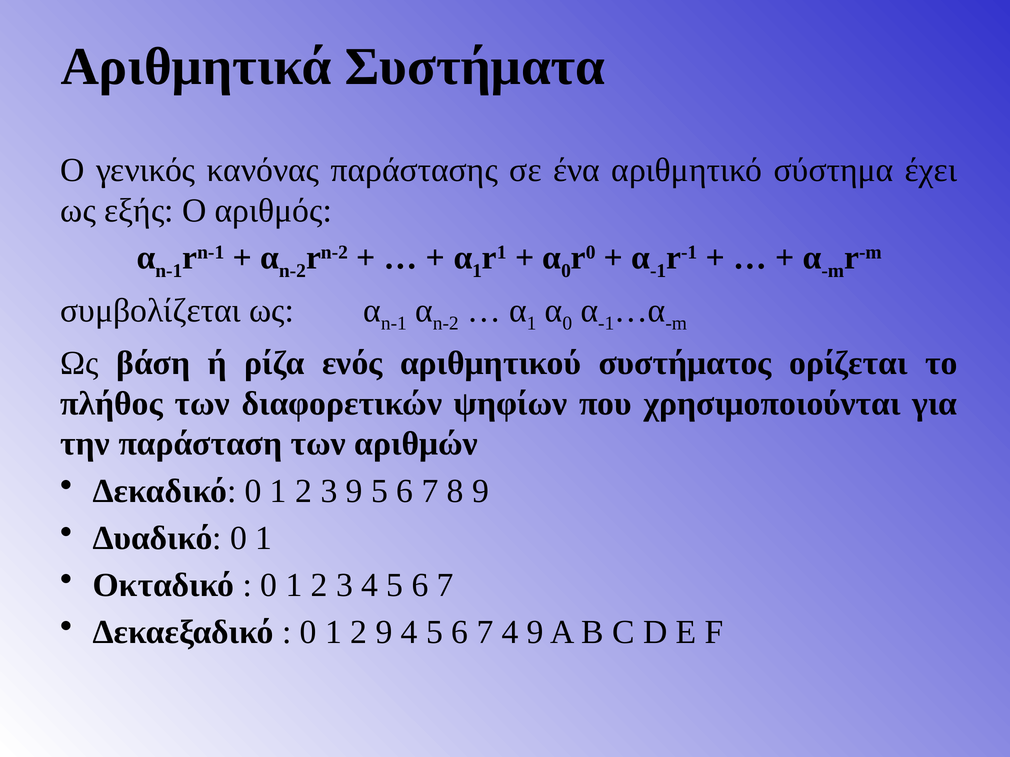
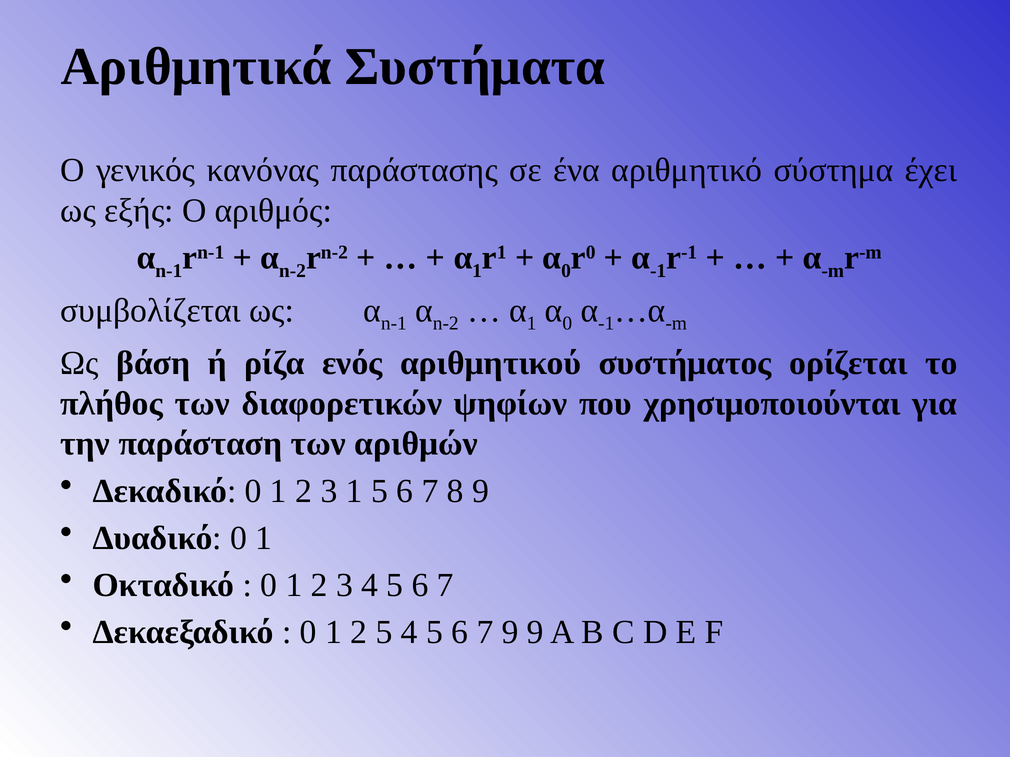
3 9: 9 -> 1
2 9: 9 -> 5
7 4: 4 -> 9
